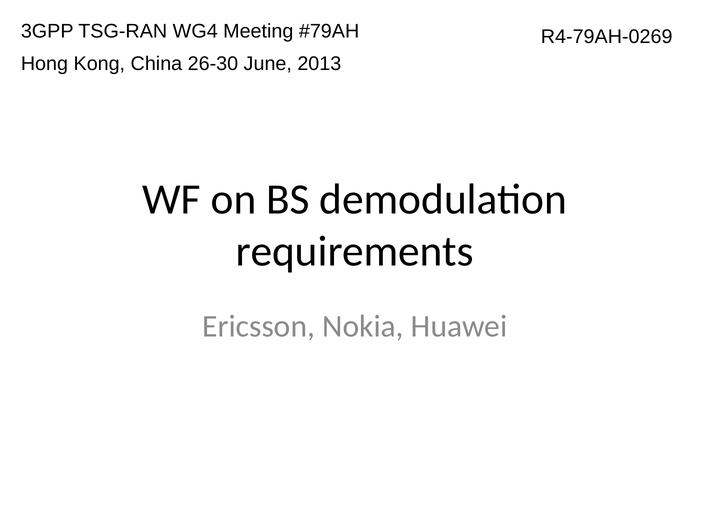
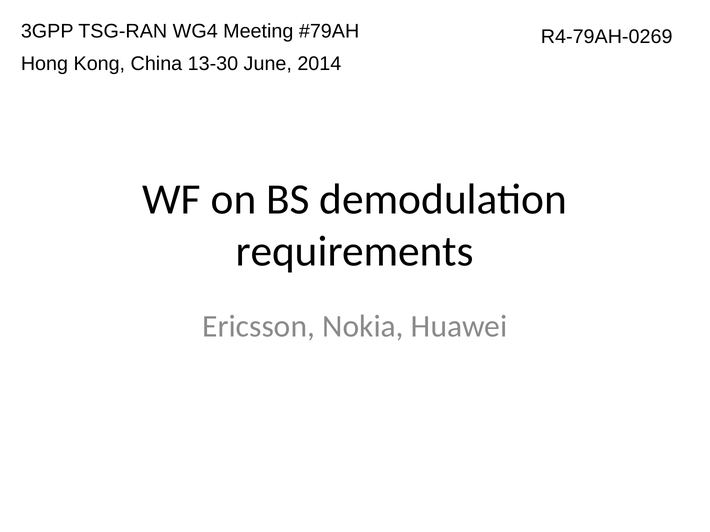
26-30: 26-30 -> 13-30
2013: 2013 -> 2014
